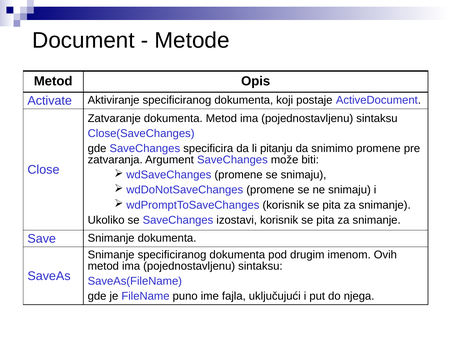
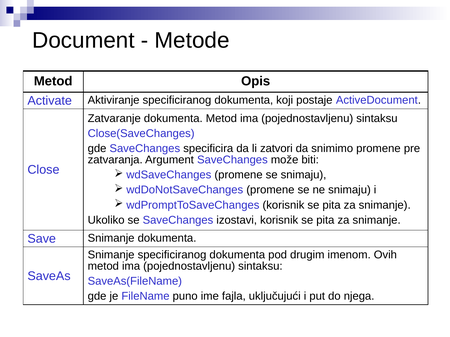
pitanju: pitanju -> zatvori
